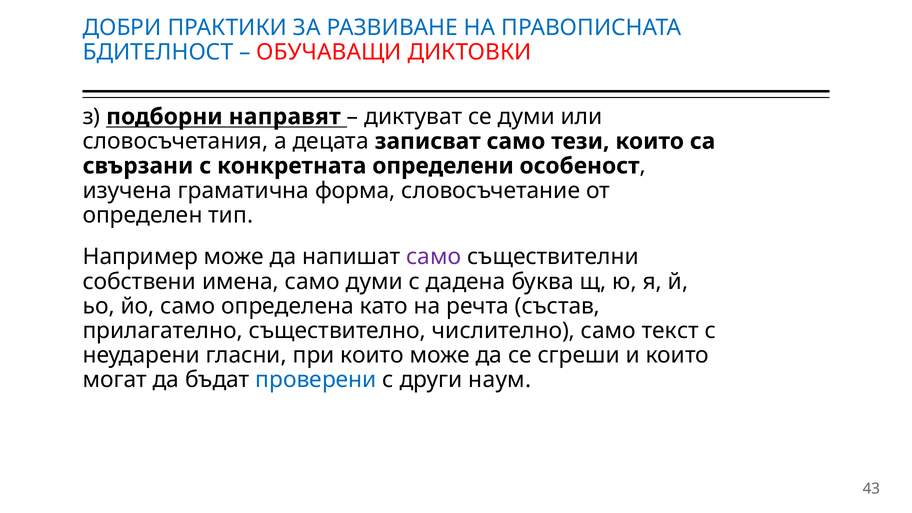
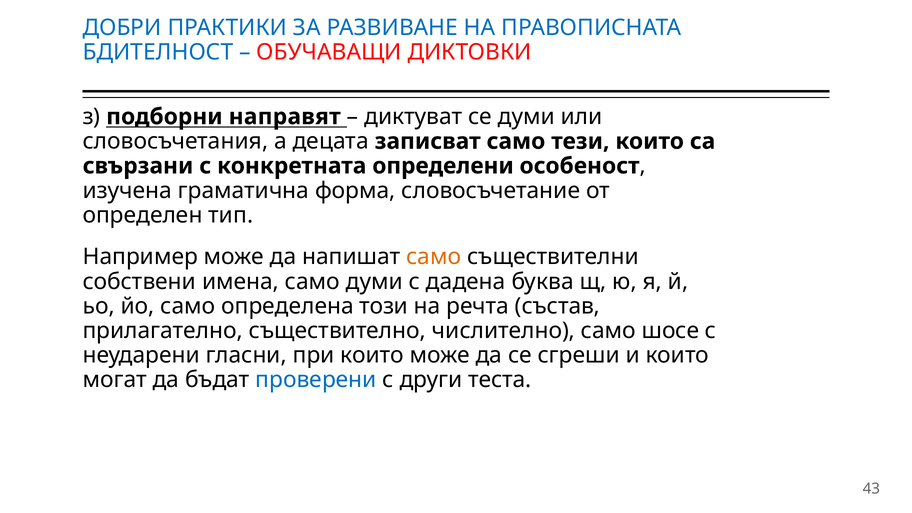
само at (434, 257) colour: purple -> orange
като: като -> този
текст: текст -> шосе
наум: наум -> теста
